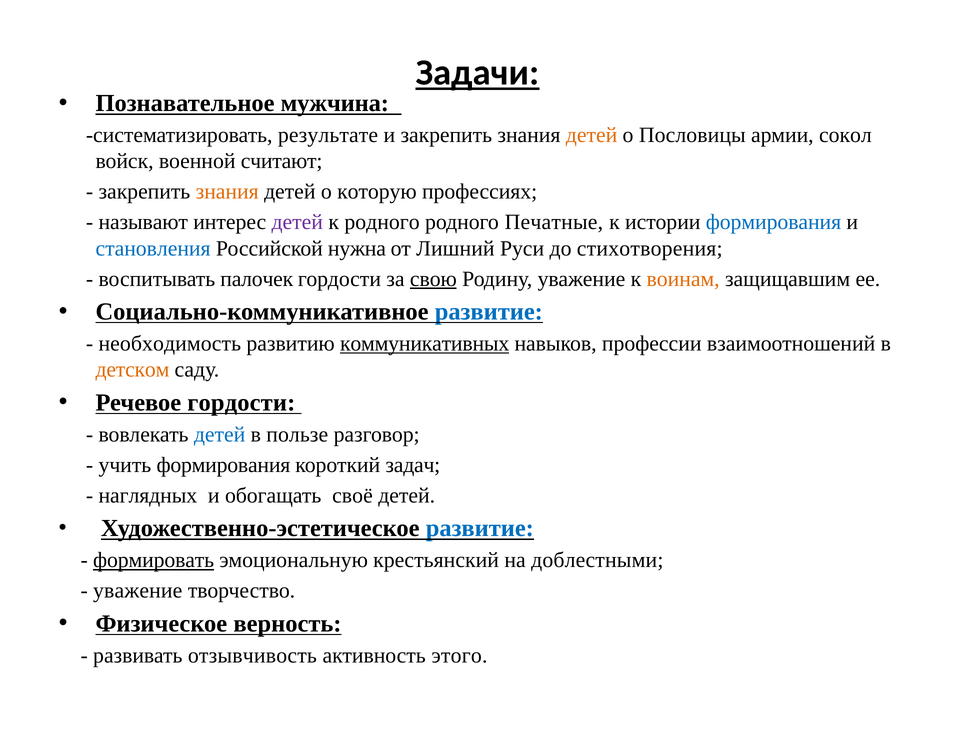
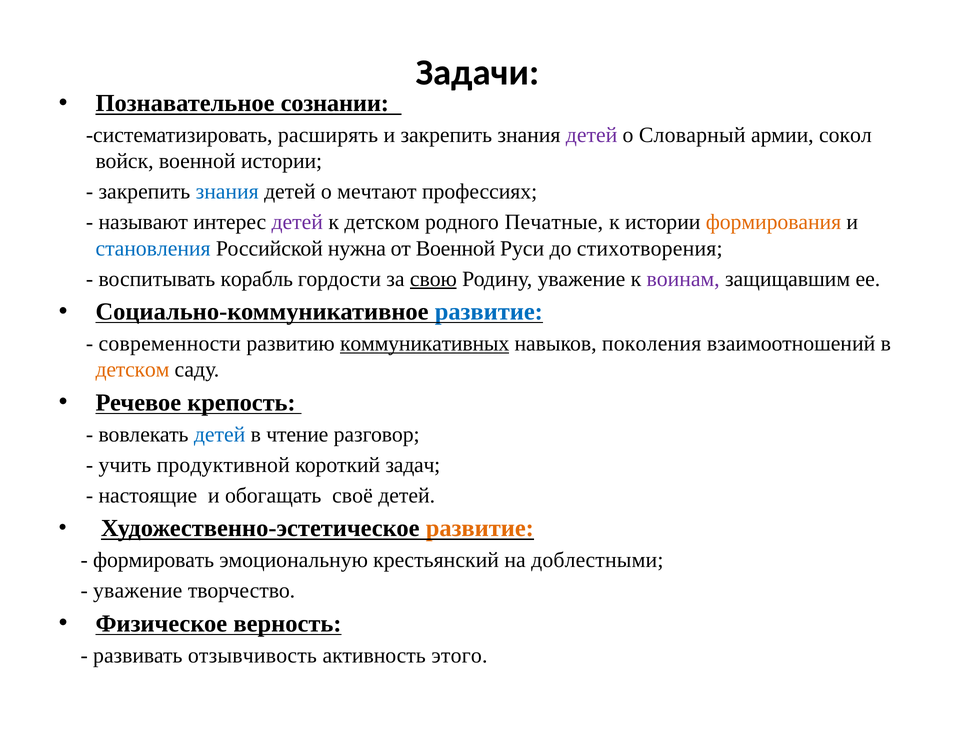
Задачи underline: present -> none
мужчина: мужчина -> сознании
результате: результате -> расширять
детей at (592, 135) colour: orange -> purple
Пословицы: Пословицы -> Словарный
военной считают: считают -> истории
знания at (227, 192) colour: orange -> blue
которую: которую -> мечтают
к родного: родного -> детском
формирования at (773, 222) colour: blue -> orange
от Лишний: Лишний -> Военной
палочек: палочек -> корабль
воинам colour: orange -> purple
необходимость: необходимость -> современности
профессии: профессии -> поколения
Речевое гордости: гордости -> крепость
пользе: пользе -> чтение
учить формирования: формирования -> продуктивной
наглядных: наглядных -> настоящие
развитие at (480, 528) colour: blue -> orange
формировать underline: present -> none
